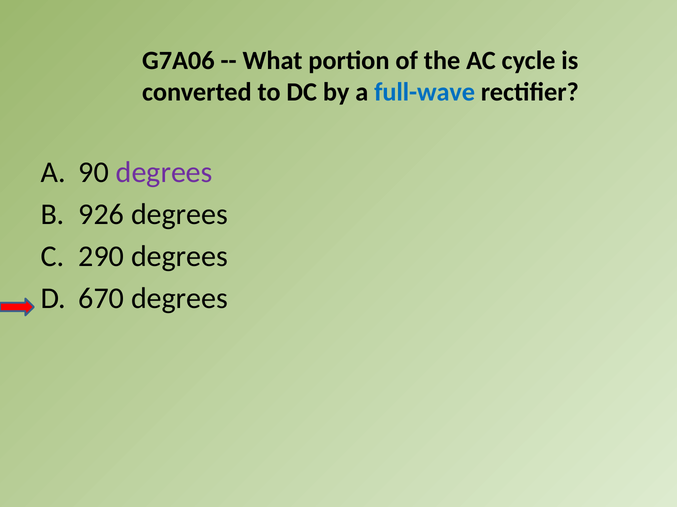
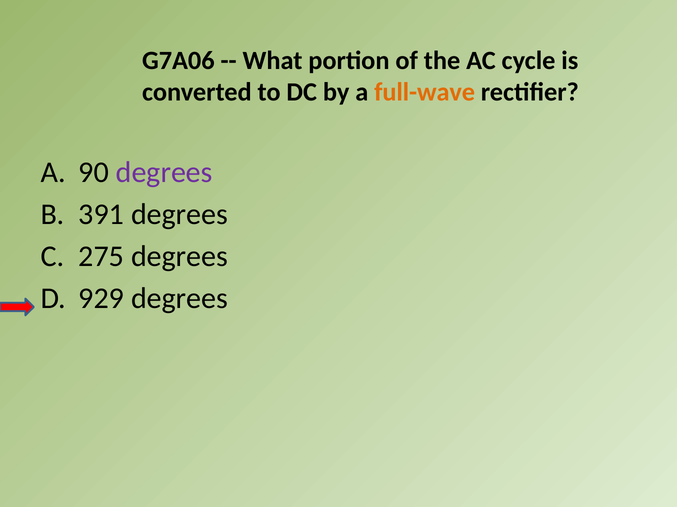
full-wave colour: blue -> orange
926: 926 -> 391
290: 290 -> 275
670: 670 -> 929
